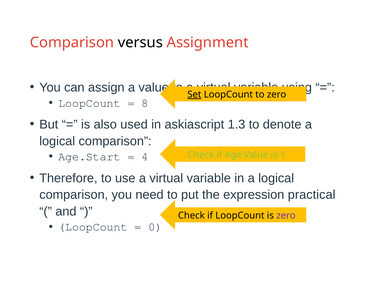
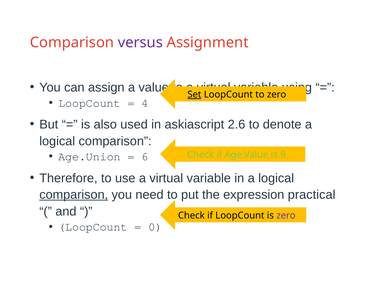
versus colour: black -> purple
8: 8 -> 4
1.3: 1.3 -> 2.6
Age.Start: Age.Start -> Age.Union
4: 4 -> 6
1: 1 -> 9
comparison at (74, 195) underline: none -> present
